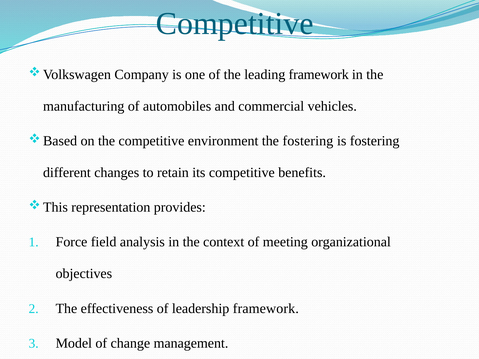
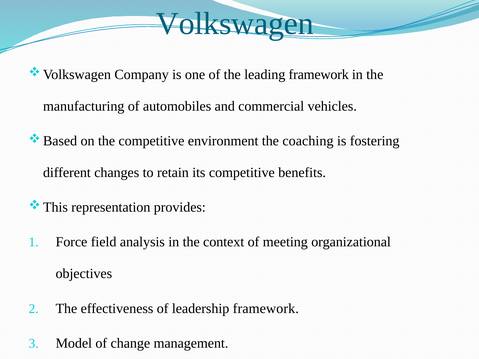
Competitive at (235, 24): Competitive -> Volkswagen
the fostering: fostering -> coaching
